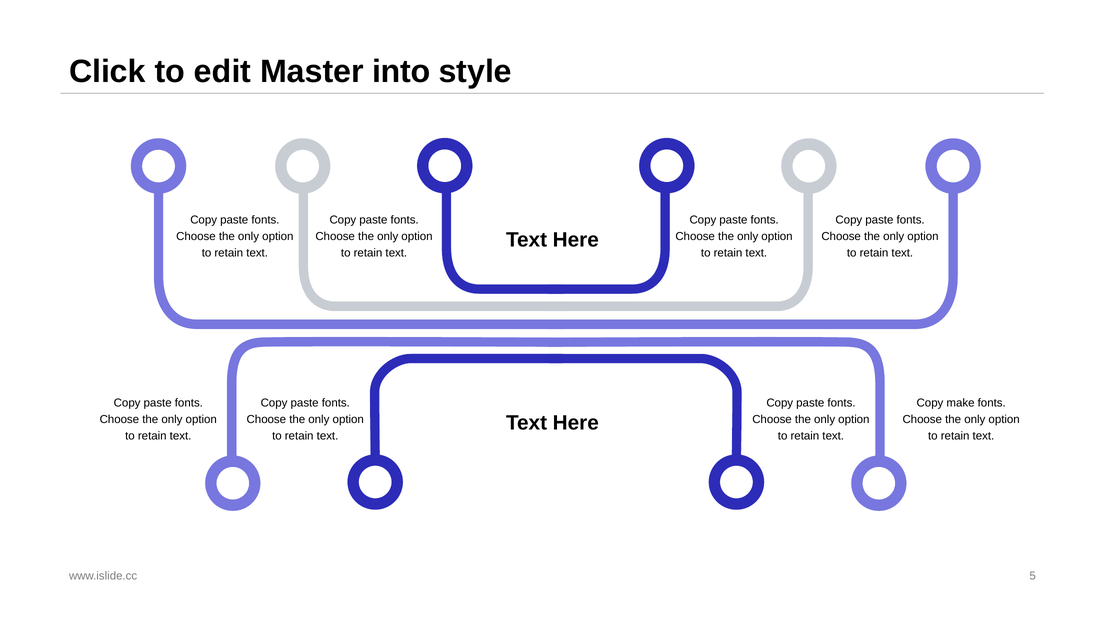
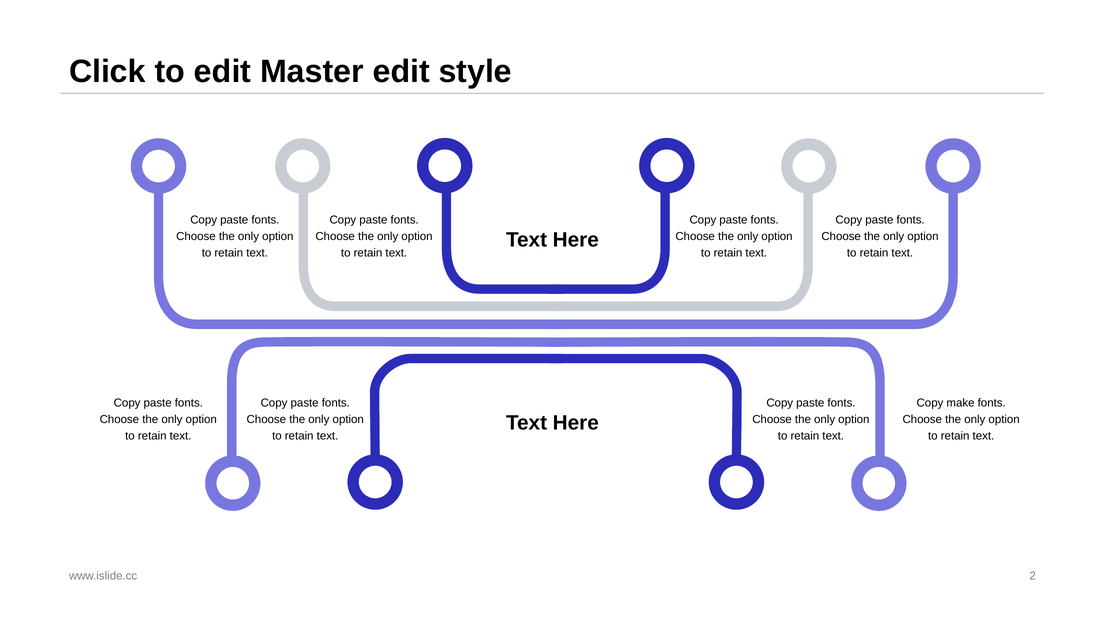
Master into: into -> edit
5: 5 -> 2
